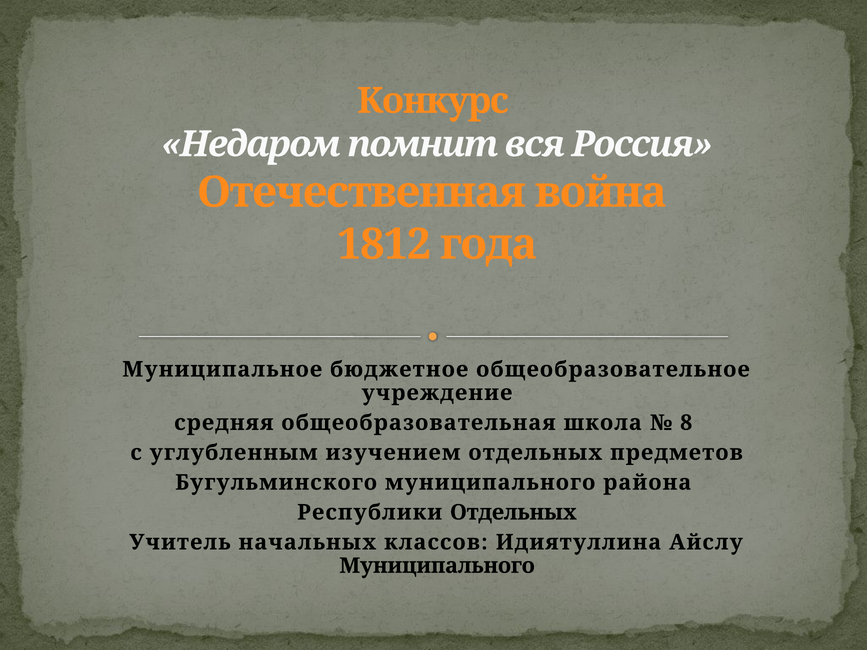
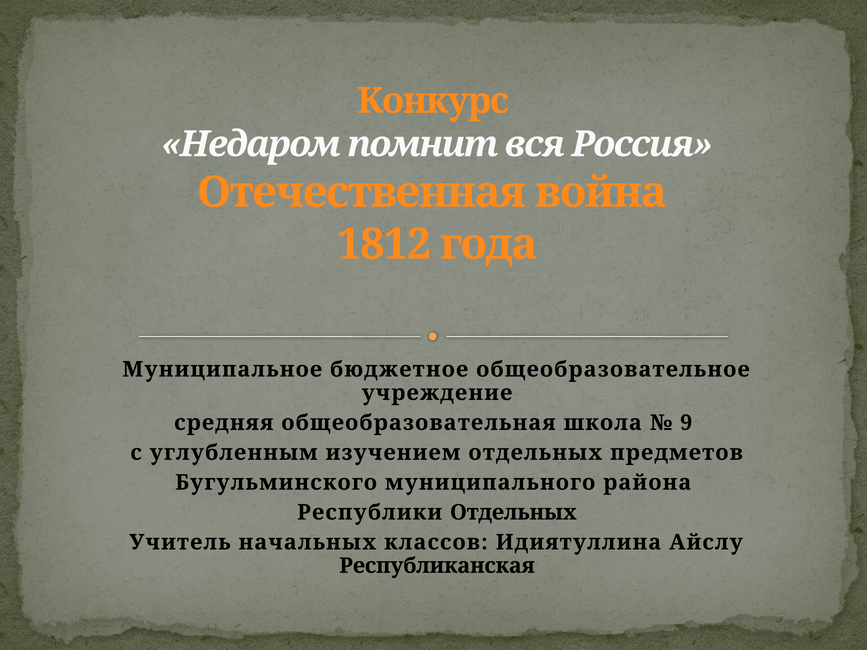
8: 8 -> 9
Муниципального at (437, 566): Муниципального -> Республиканская
